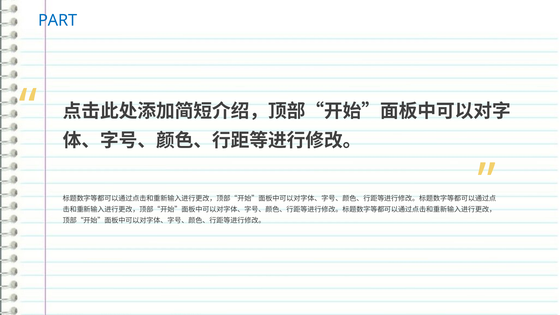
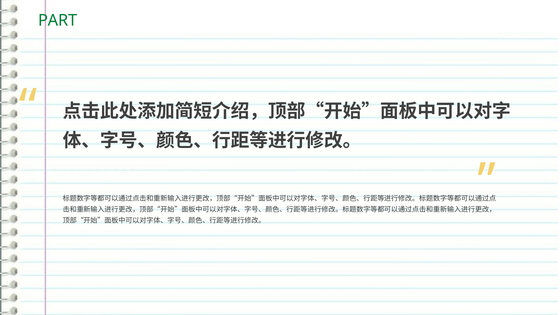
PART colour: blue -> green
